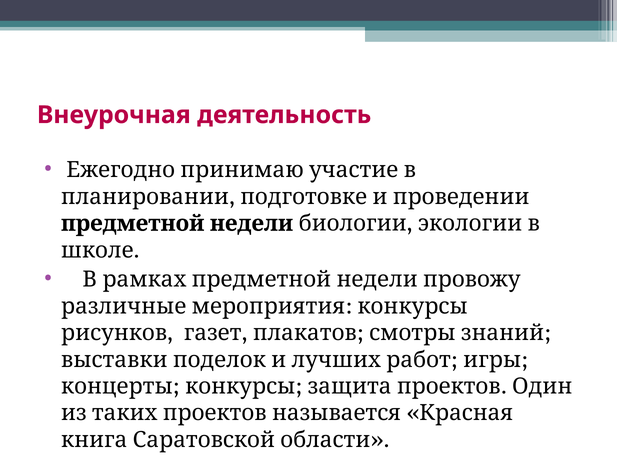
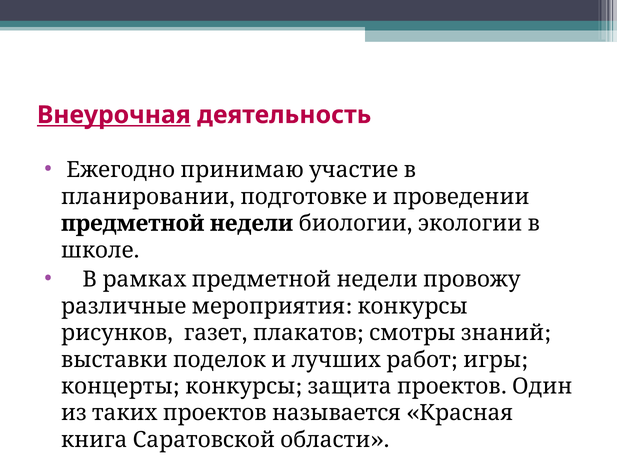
Внеурочная underline: none -> present
